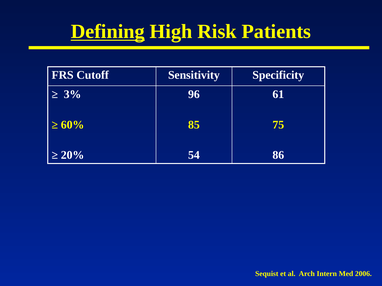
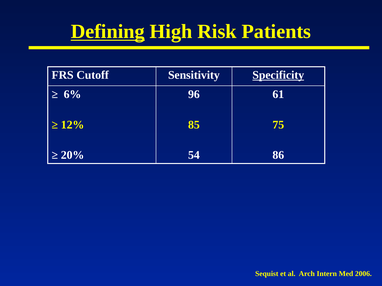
Specificity underline: none -> present
3%: 3% -> 6%
60%: 60% -> 12%
